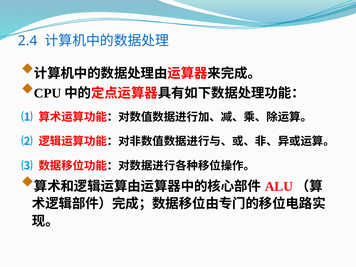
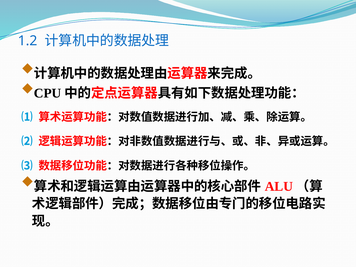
2.4: 2.4 -> 1.2
